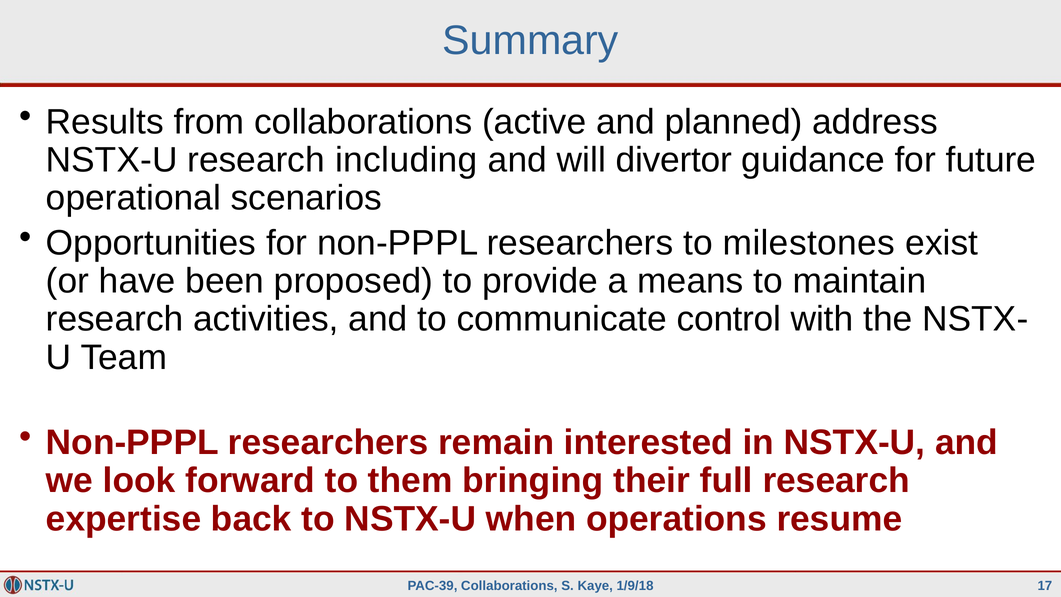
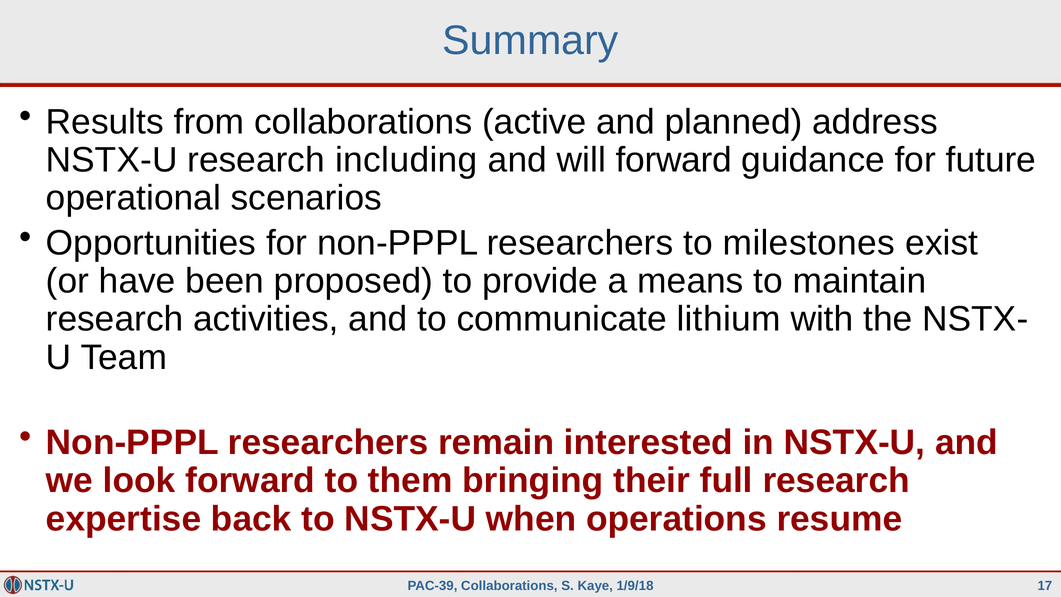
will divertor: divertor -> forward
control: control -> lithium
